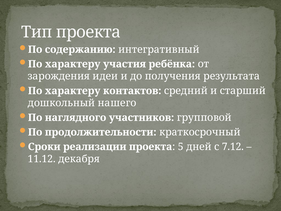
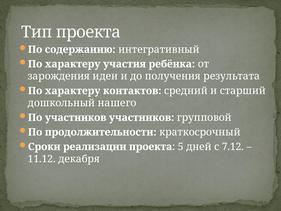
По наглядного: наглядного -> участников
